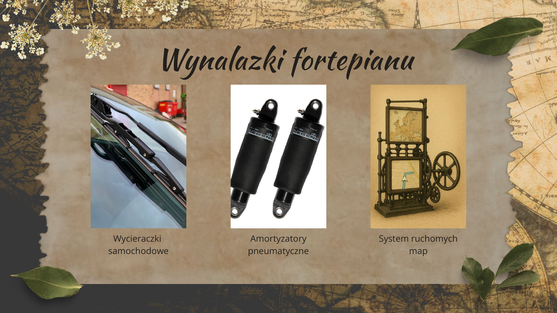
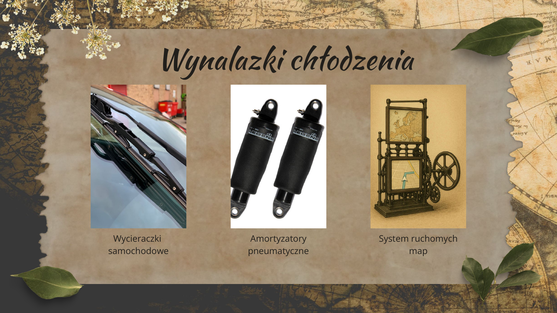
fortepianu: fortepianu -> chłodzenia
